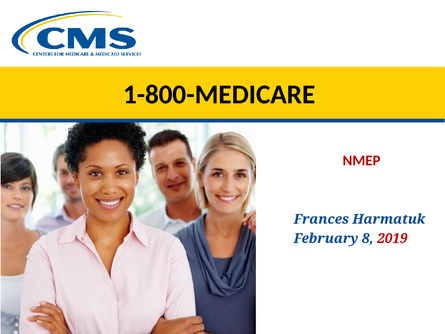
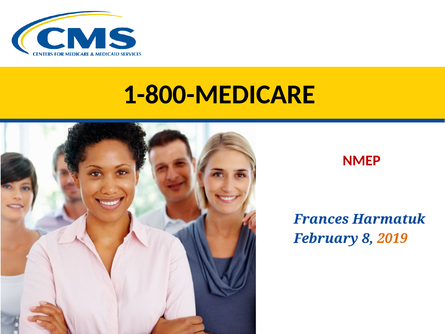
2019 colour: red -> orange
